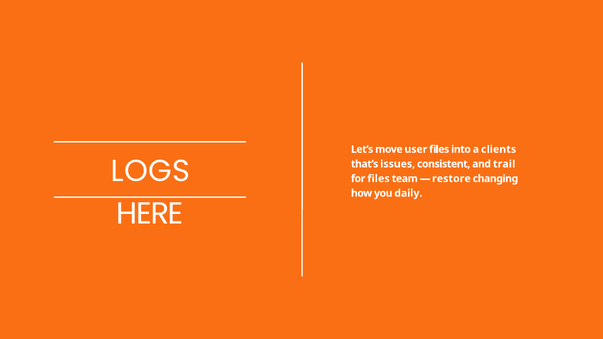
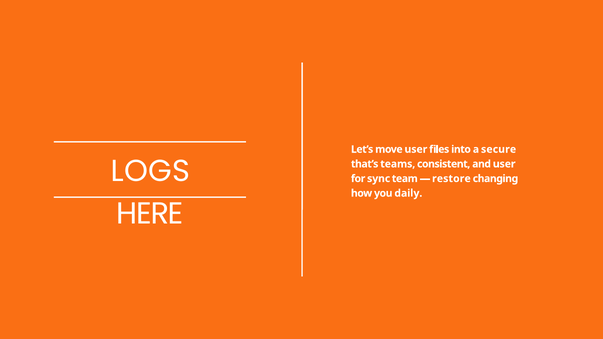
clients: clients -> secure
issues: issues -> teams
and trail: trail -> user
for files: files -> sync
